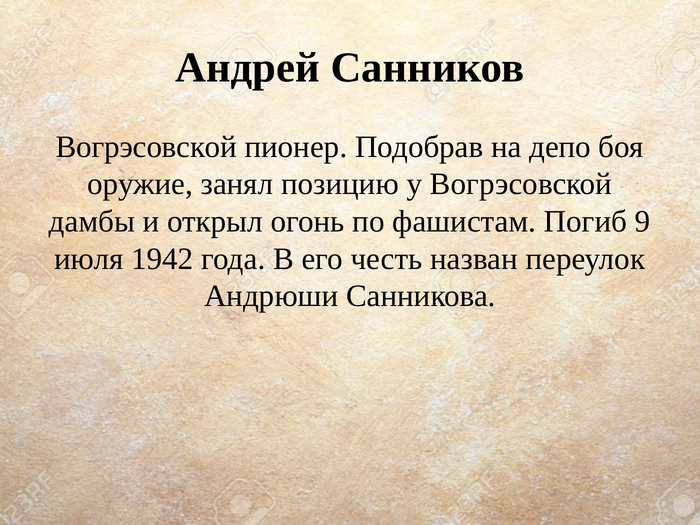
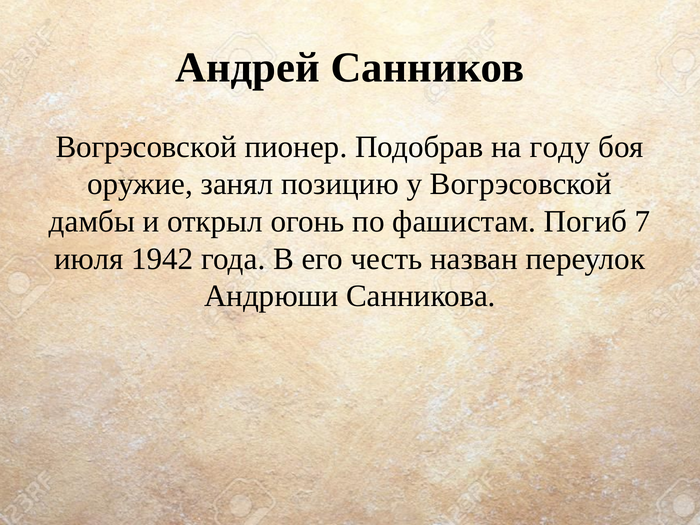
депо: депо -> году
9: 9 -> 7
